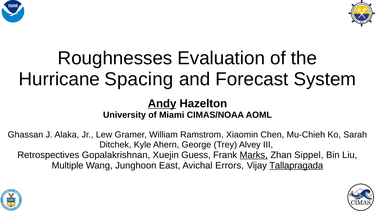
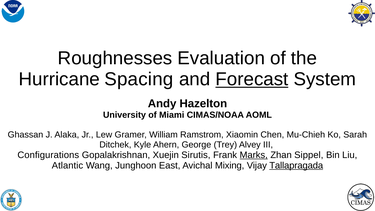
Forecast underline: none -> present
Andy underline: present -> none
Retrospectives: Retrospectives -> Configurations
Guess: Guess -> Sirutis
Multiple: Multiple -> Atlantic
Errors: Errors -> Mixing
